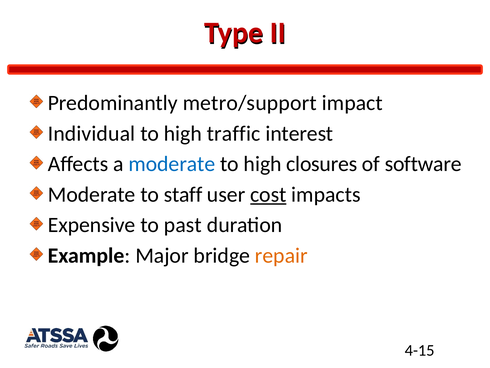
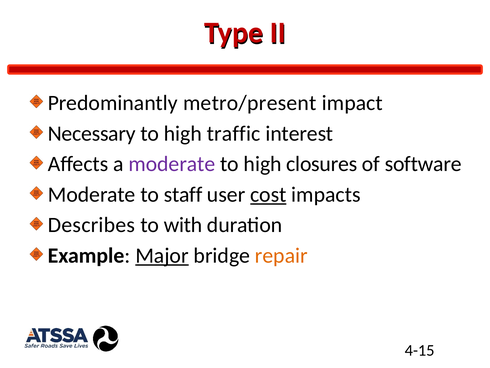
metro/support: metro/support -> metro/present
Individual: Individual -> Necessary
moderate at (172, 164) colour: blue -> purple
Expensive: Expensive -> Describes
past: past -> with
Major underline: none -> present
